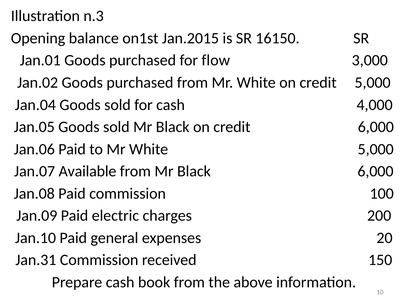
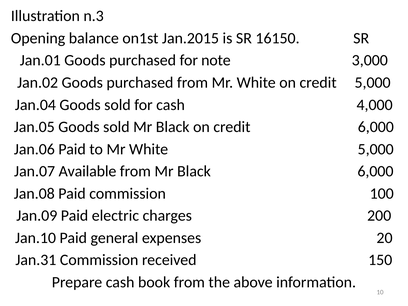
flow: flow -> note
